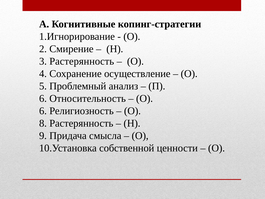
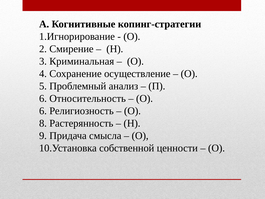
3 Растерянность: Растерянность -> Криминальная
